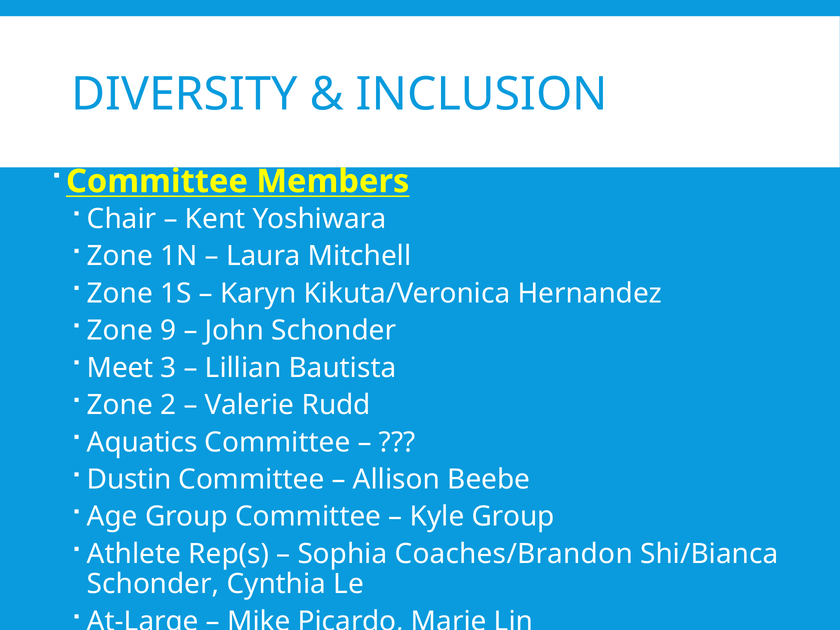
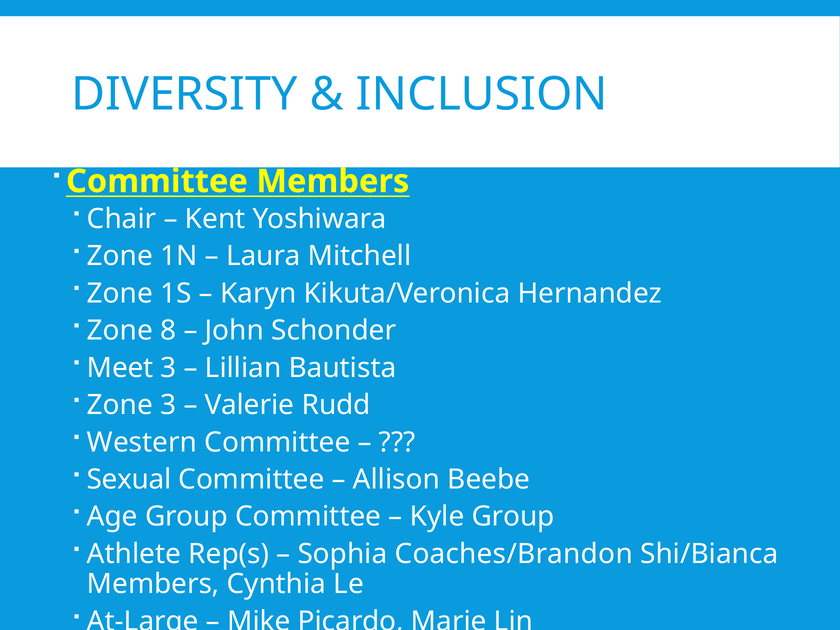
9: 9 -> 8
Zone 2: 2 -> 3
Aquatics: Aquatics -> Western
Dustin: Dustin -> Sexual
Schonder at (153, 584): Schonder -> Members
